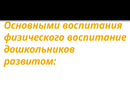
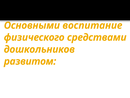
воспитания: воспитания -> воспитание
воспитание: воспитание -> средствами
